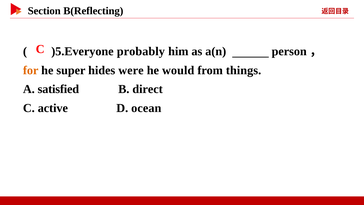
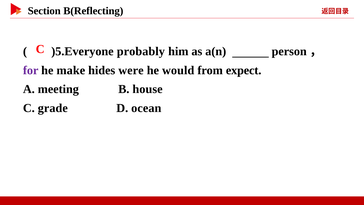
for colour: orange -> purple
super: super -> make
things: things -> expect
satisfied: satisfied -> meeting
direct: direct -> house
active: active -> grade
